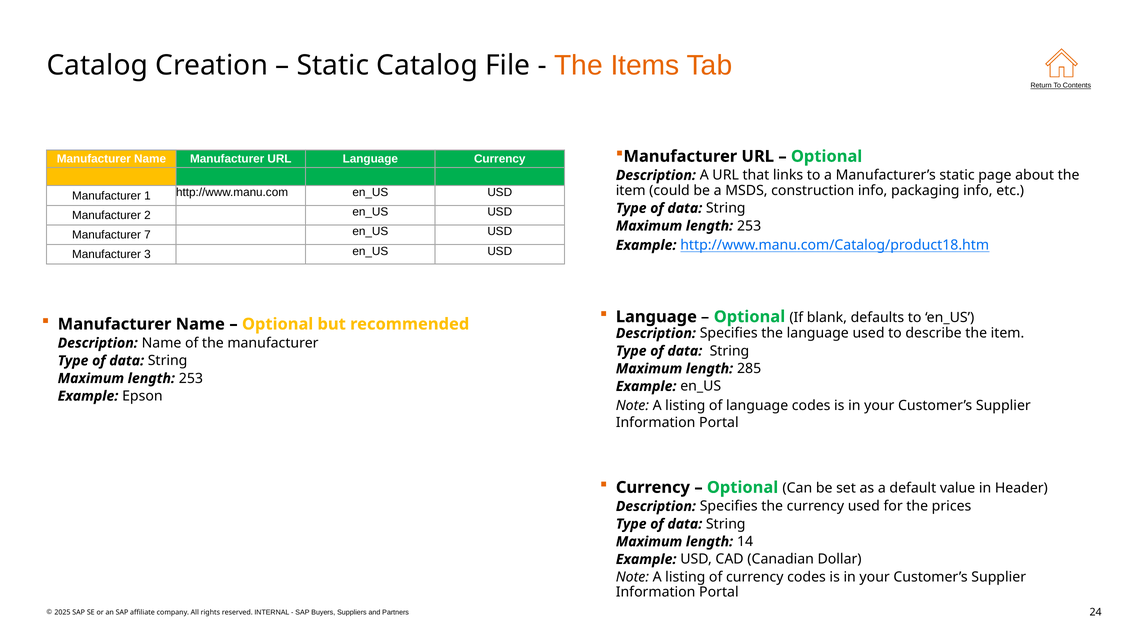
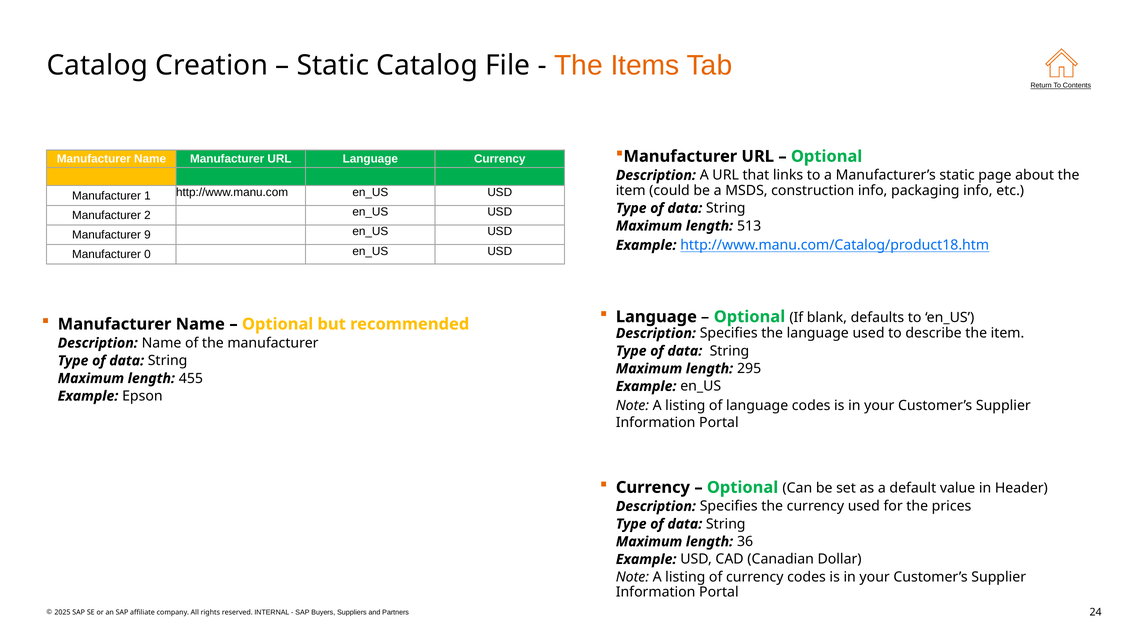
253 at (749, 226): 253 -> 513
7: 7 -> 9
3: 3 -> 0
285: 285 -> 295
253 at (191, 378): 253 -> 455
14: 14 -> 36
